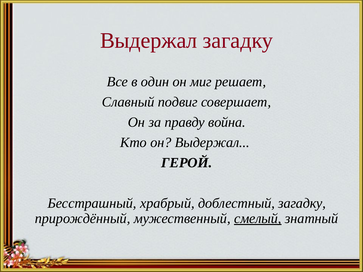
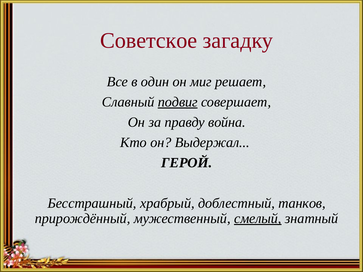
Выдержал at (149, 41): Выдержал -> Советское
подвиг underline: none -> present
доблестный загадку: загадку -> танков
